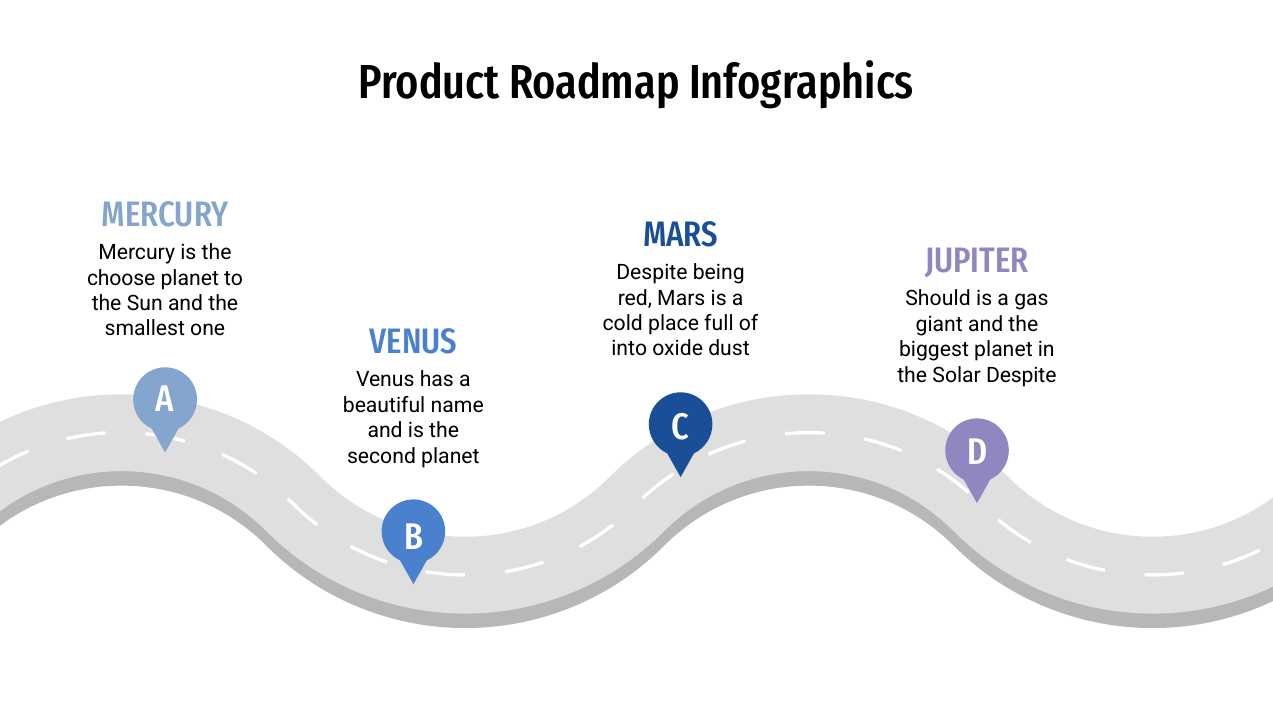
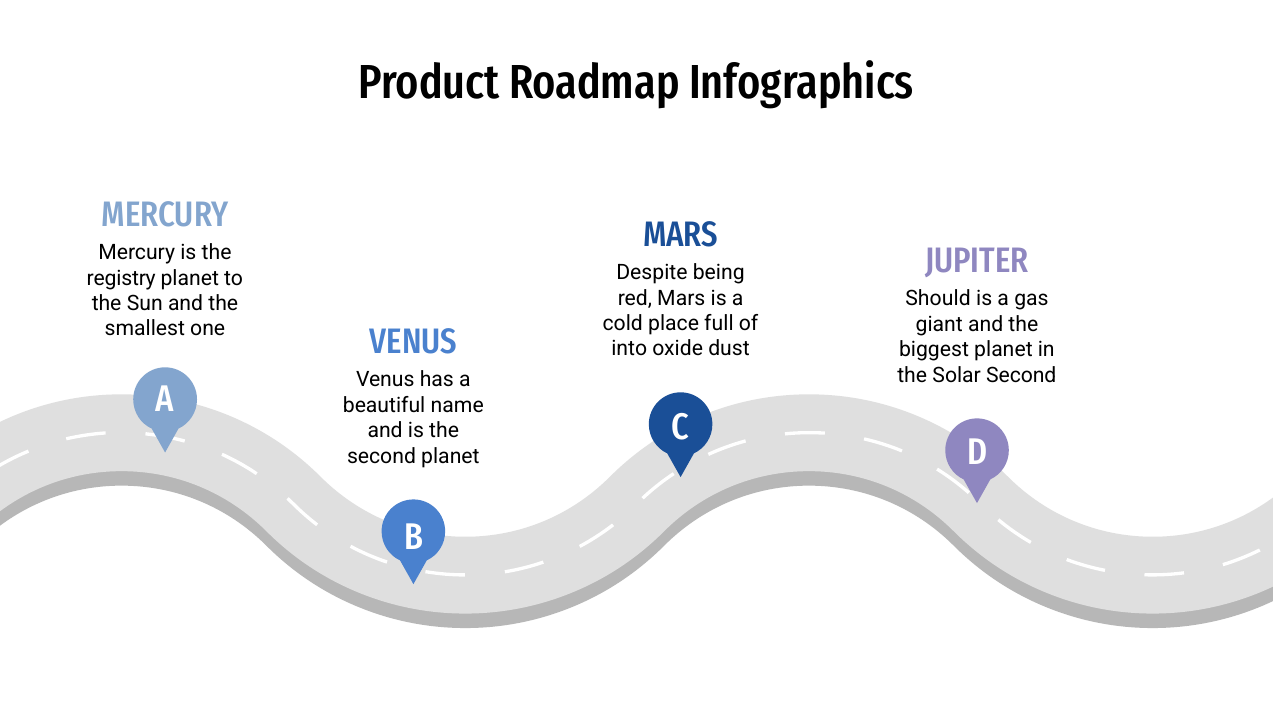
choose: choose -> registry
Solar Despite: Despite -> Second
